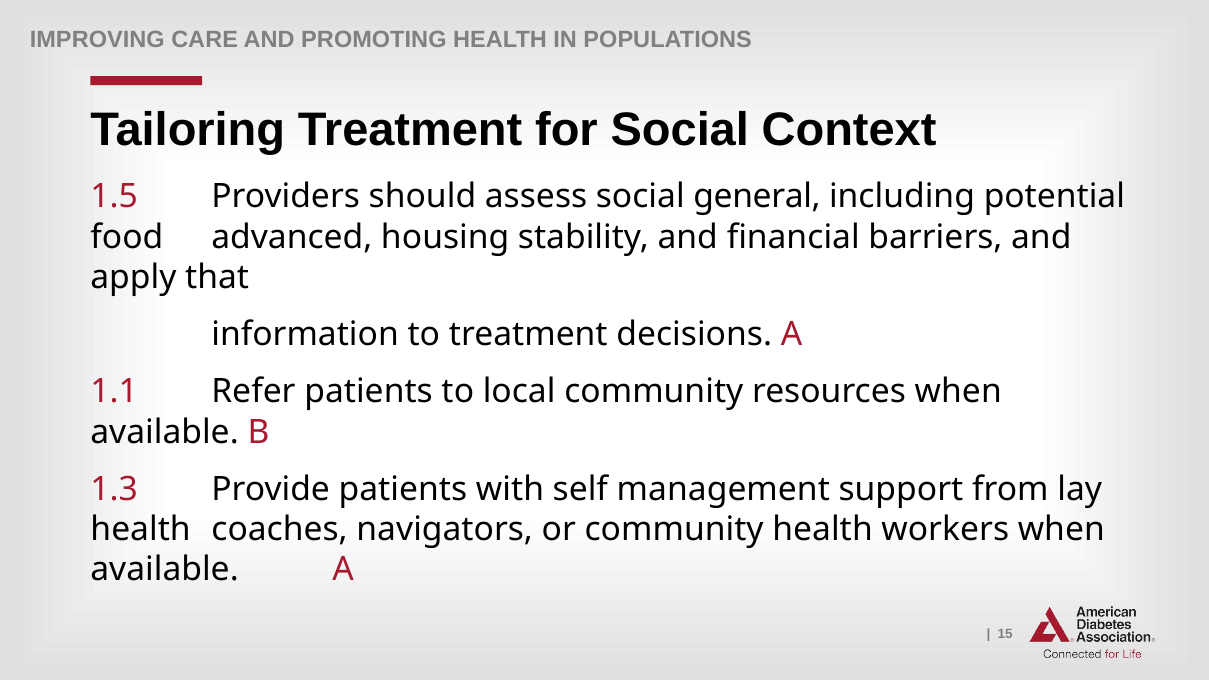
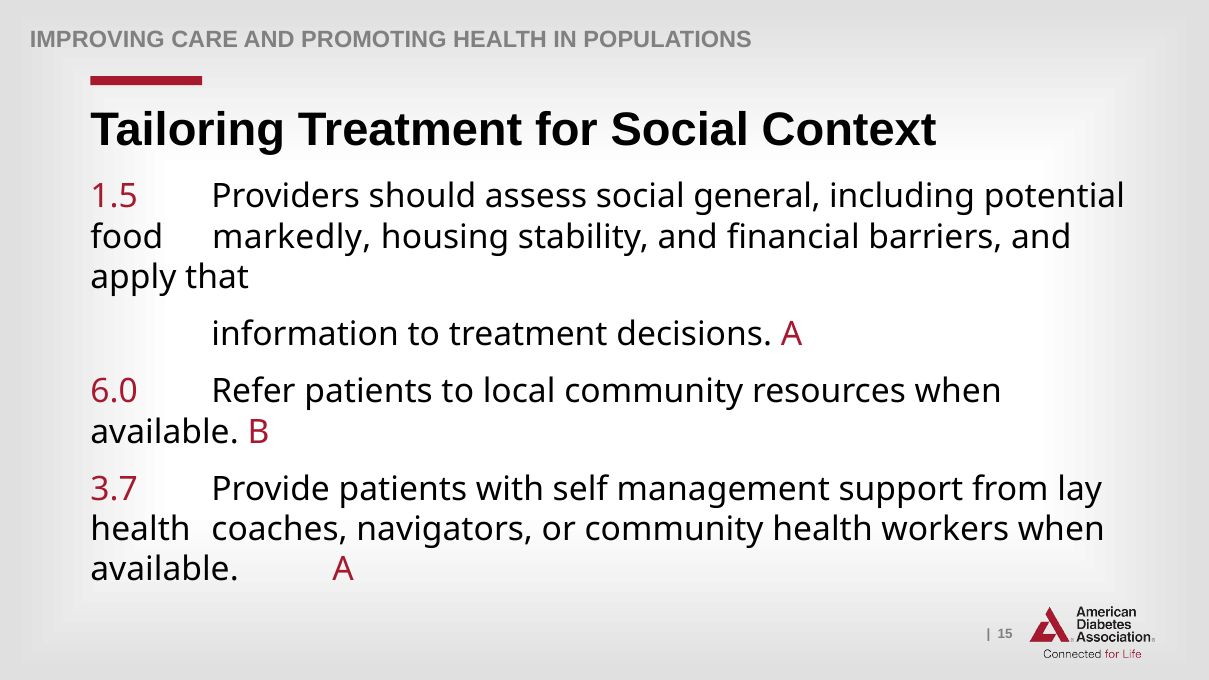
advanced: advanced -> markedly
1.1: 1.1 -> 6.0
1.3: 1.3 -> 3.7
